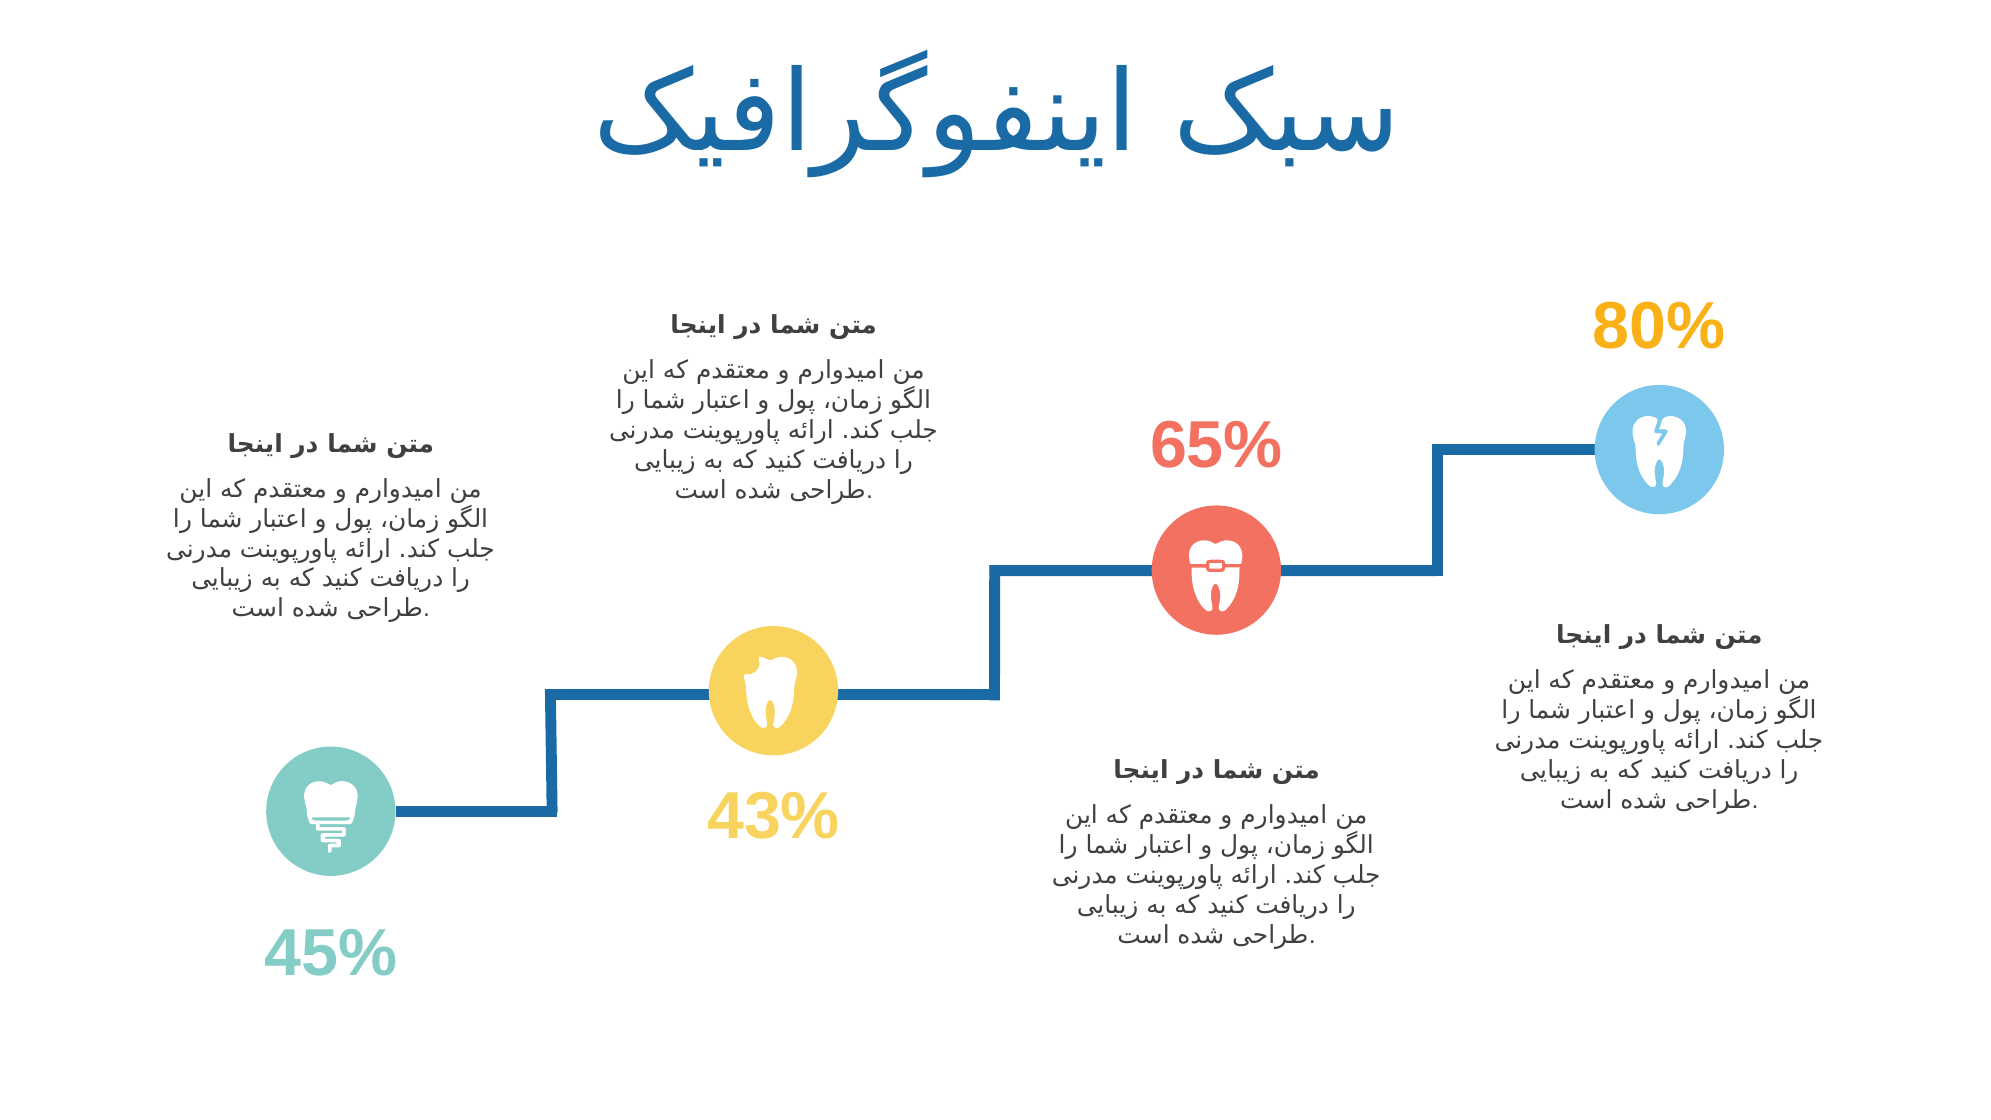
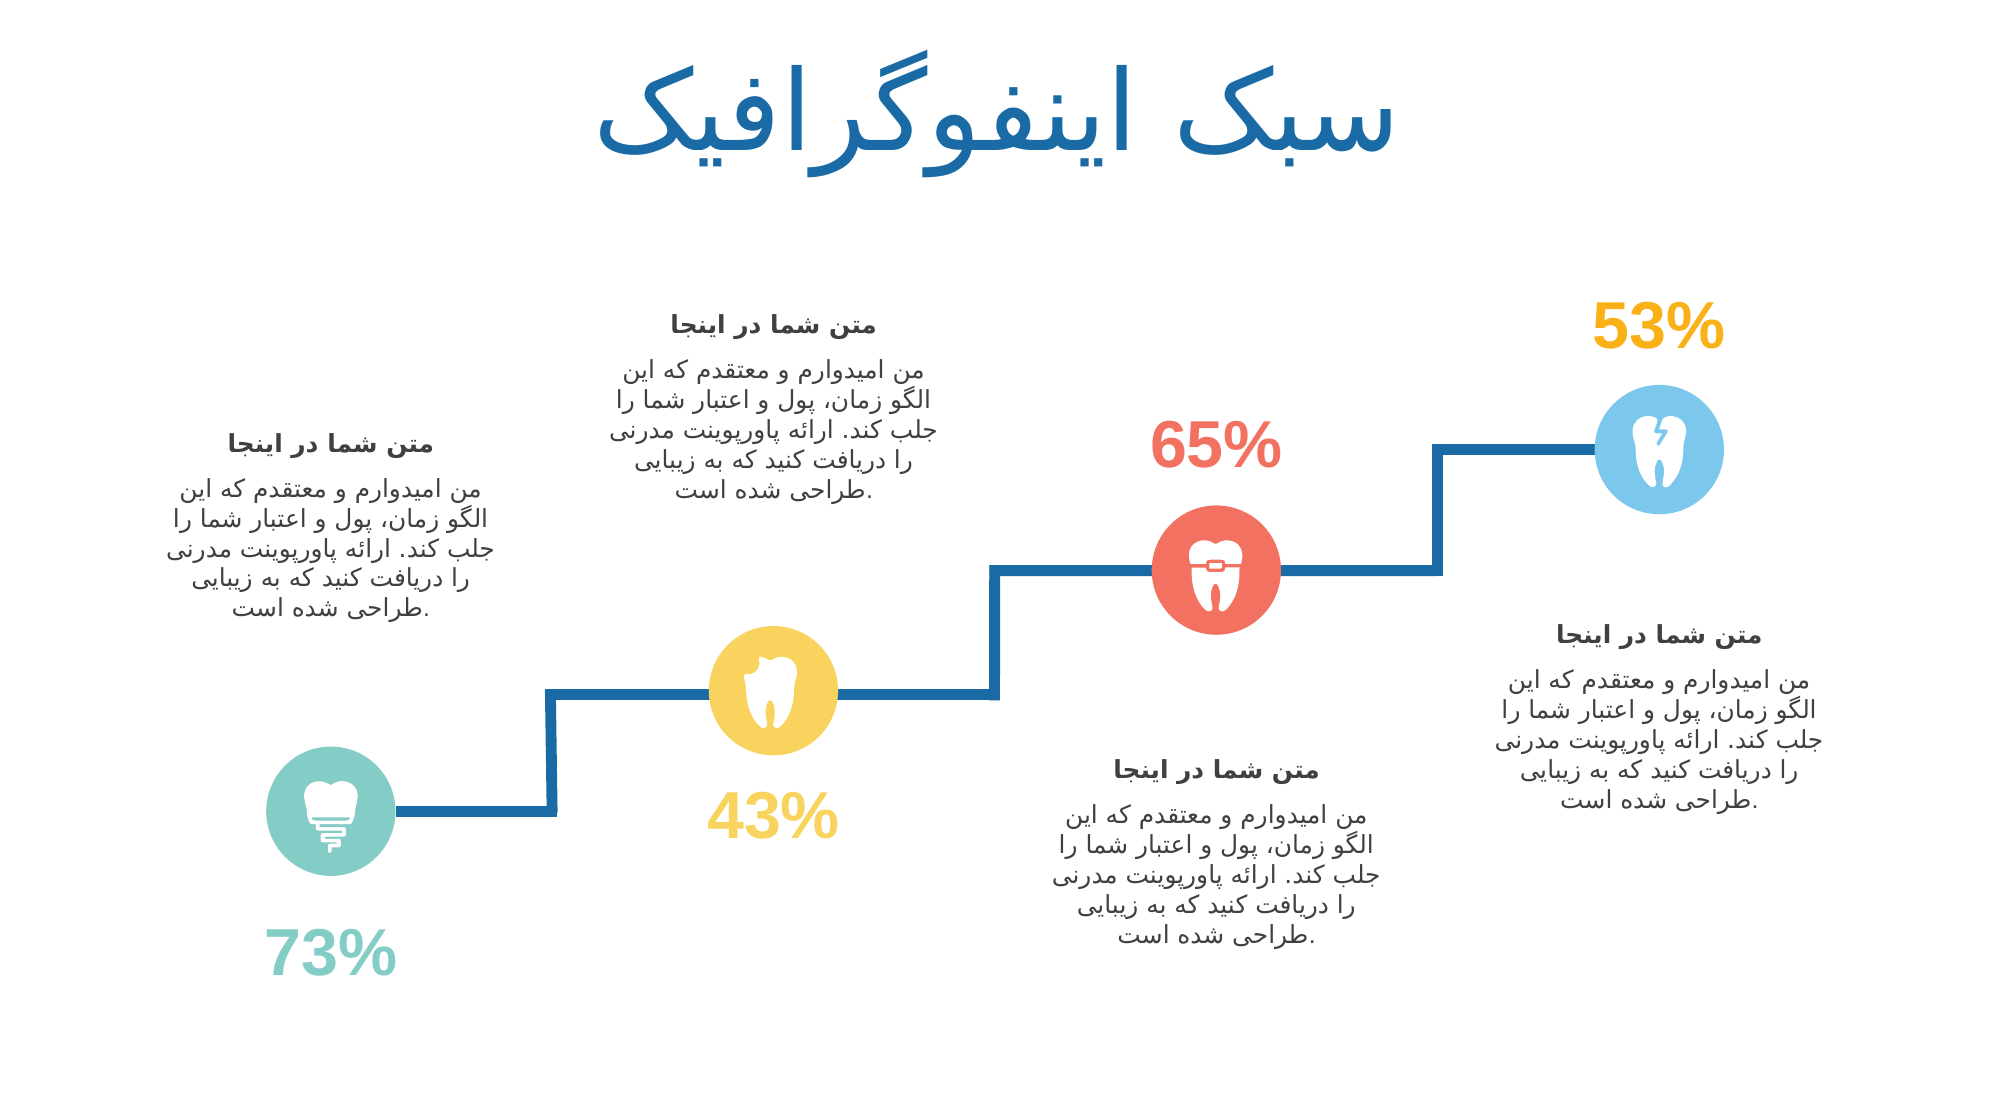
80%: 80% -> 53%
45%: 45% -> 73%
